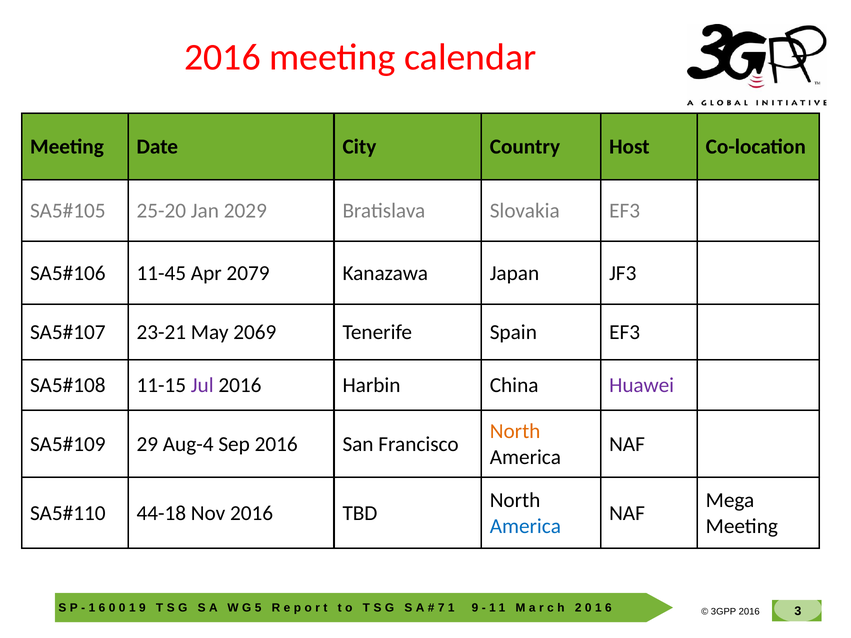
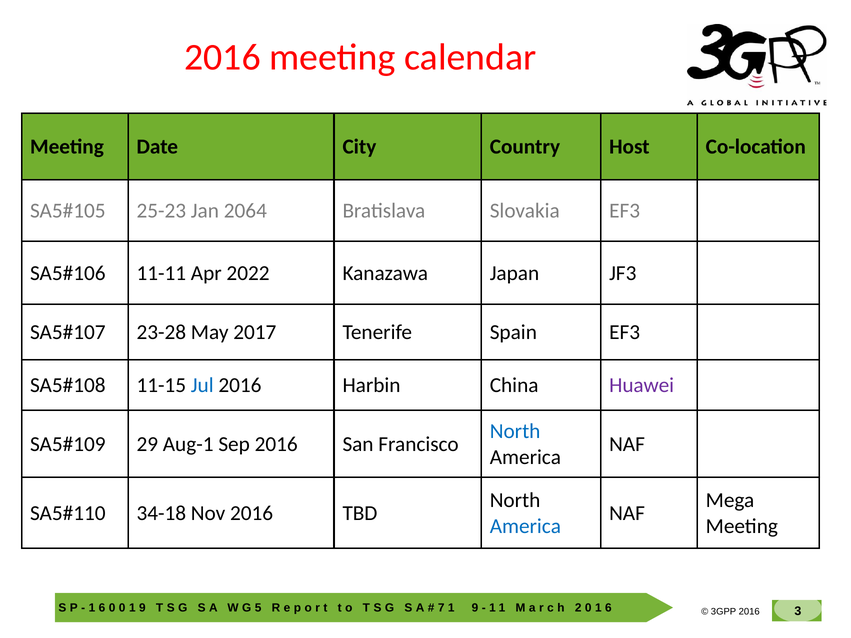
25-20: 25-20 -> 25-23
2029: 2029 -> 2064
11-45: 11-45 -> 11-11
2079: 2079 -> 2022
23-21: 23-21 -> 23-28
2069: 2069 -> 2017
Jul colour: purple -> blue
North at (515, 431) colour: orange -> blue
Aug-4: Aug-4 -> Aug-1
44-18: 44-18 -> 34-18
